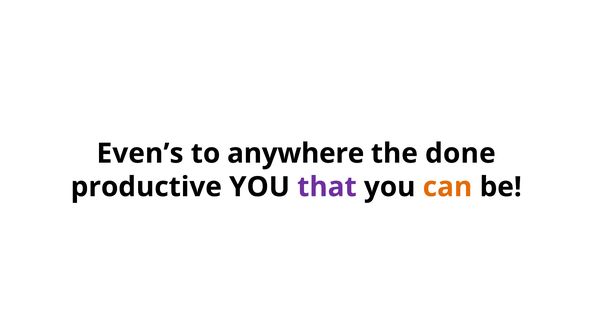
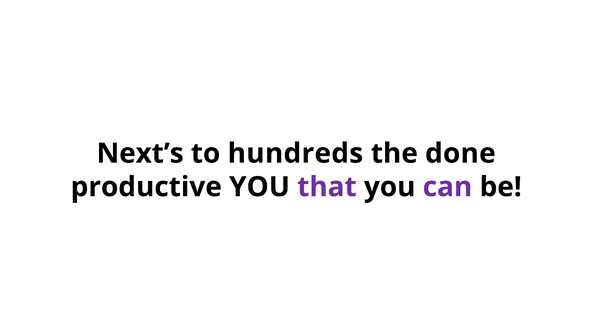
Even’s: Even’s -> Next’s
anywhere: anywhere -> hundreds
can colour: orange -> purple
